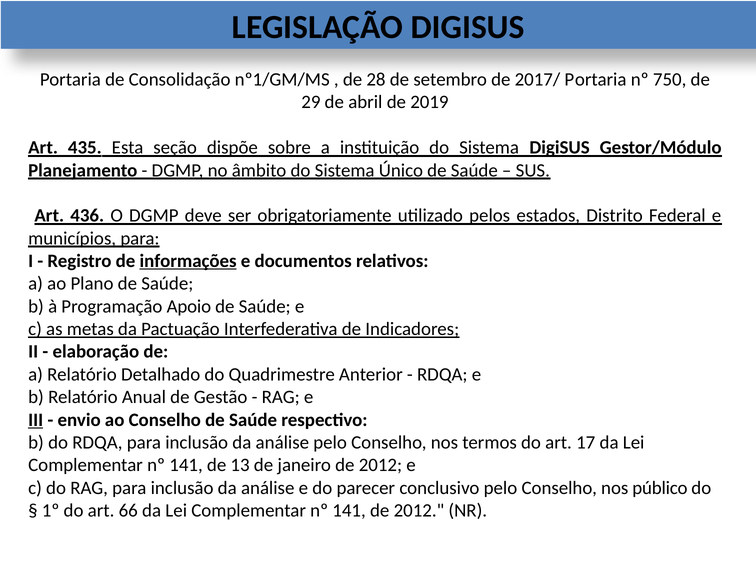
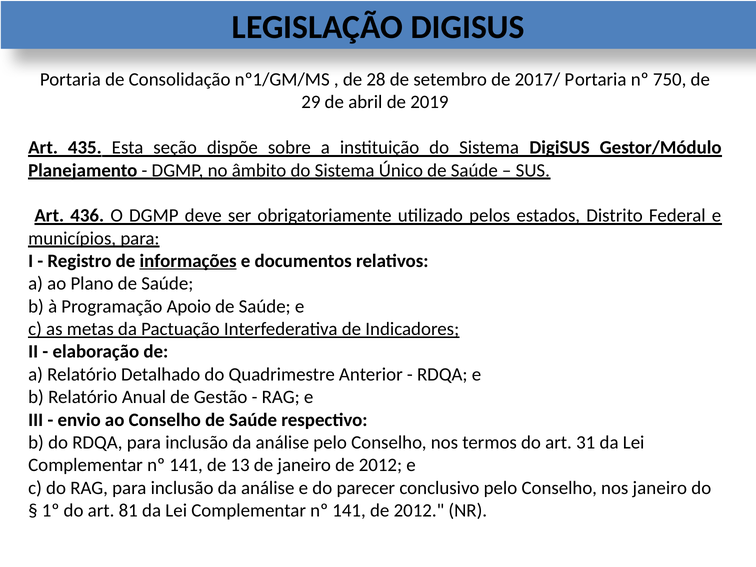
III underline: present -> none
17: 17 -> 31
nos público: público -> janeiro
66: 66 -> 81
